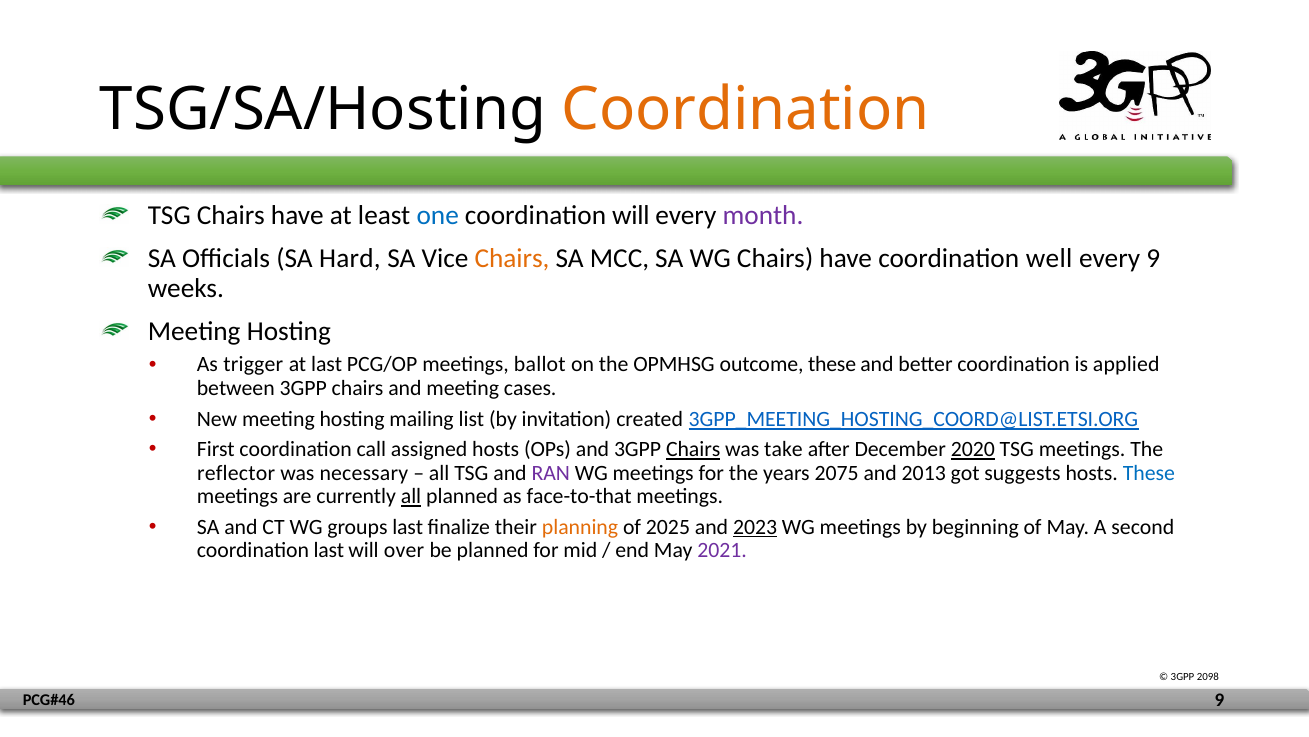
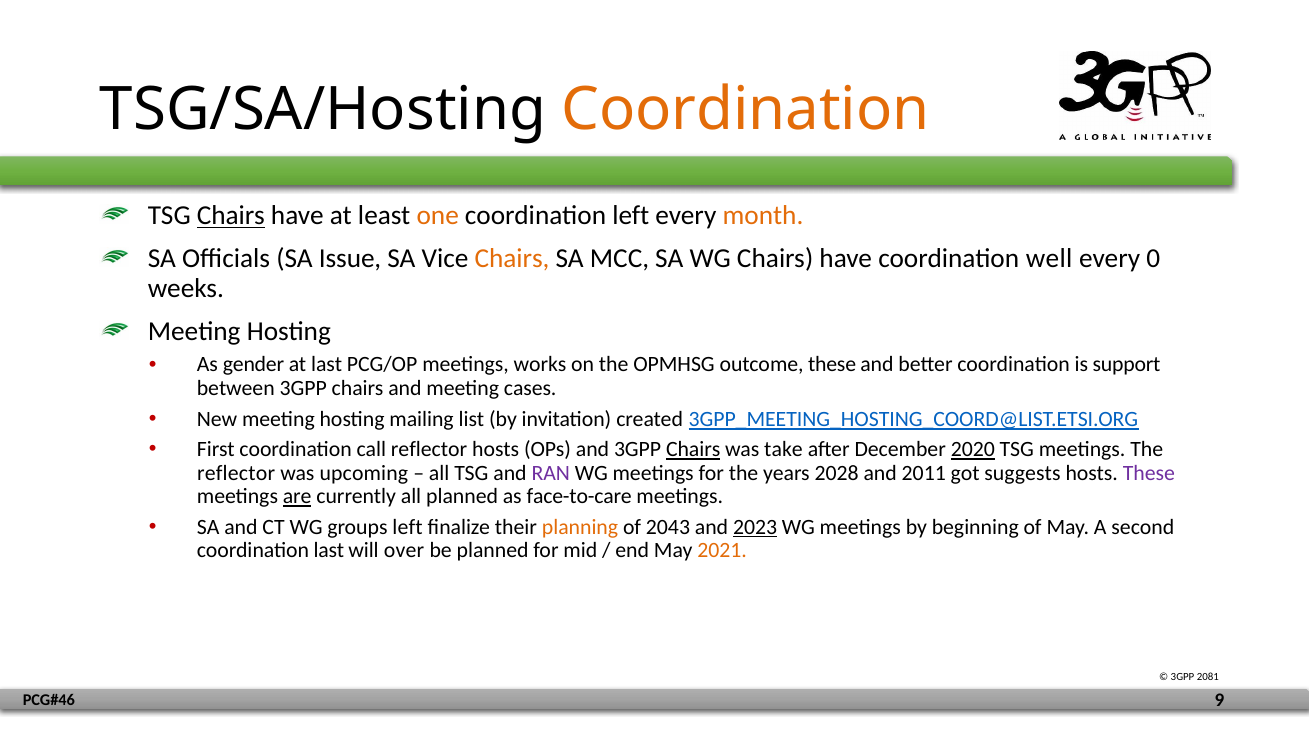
Chairs at (231, 215) underline: none -> present
one colour: blue -> orange
coordination will: will -> left
month colour: purple -> orange
Hard: Hard -> Issue
every 9: 9 -> 0
trigger: trigger -> gender
ballot: ballot -> works
applied: applied -> support
call assigned: assigned -> reflector
necessary: necessary -> upcoming
2075: 2075 -> 2028
2013: 2013 -> 2011
These at (1149, 473) colour: blue -> purple
are underline: none -> present
all at (411, 496) underline: present -> none
face-to-that: face-to-that -> face-to-care
groups last: last -> left
2025: 2025 -> 2043
2021 colour: purple -> orange
2098: 2098 -> 2081
